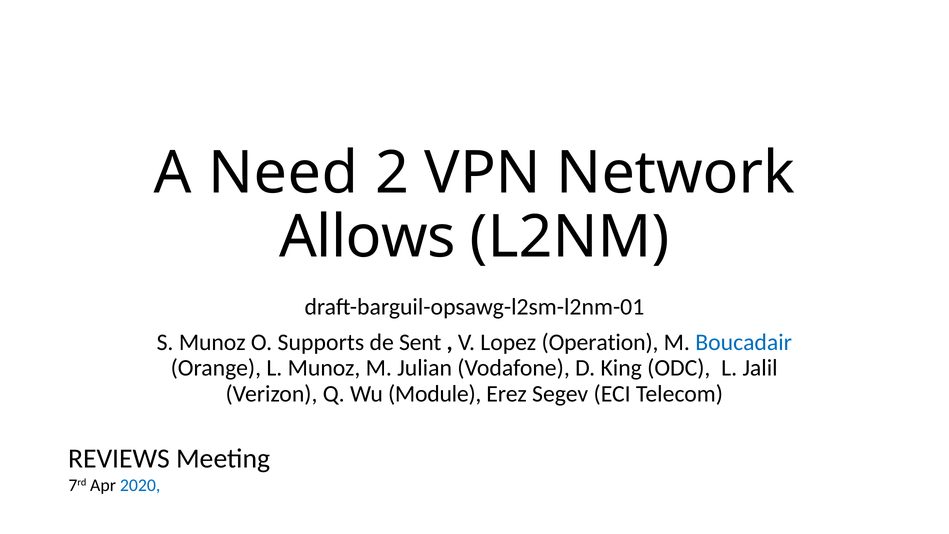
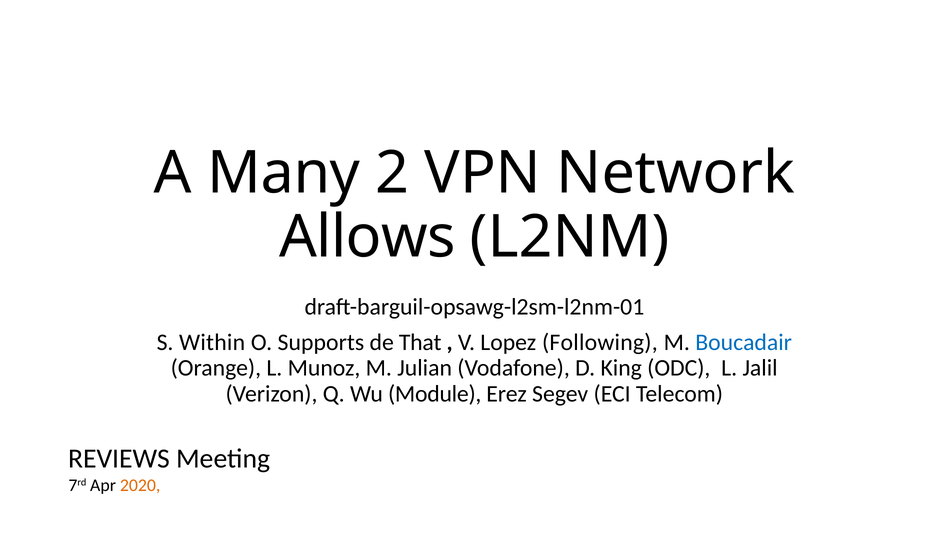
Need: Need -> Many
S Munoz: Munoz -> Within
Sent: Sent -> That
Operation: Operation -> Following
2020 colour: blue -> orange
